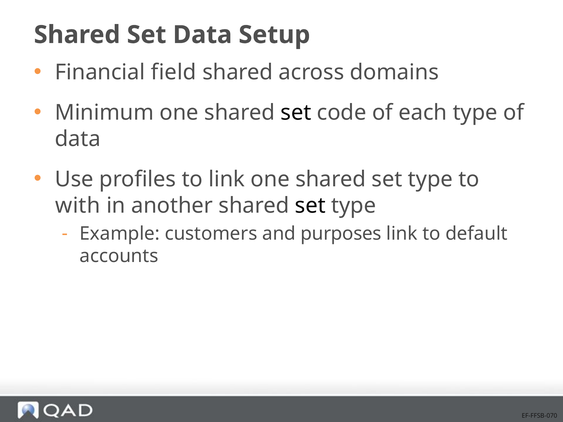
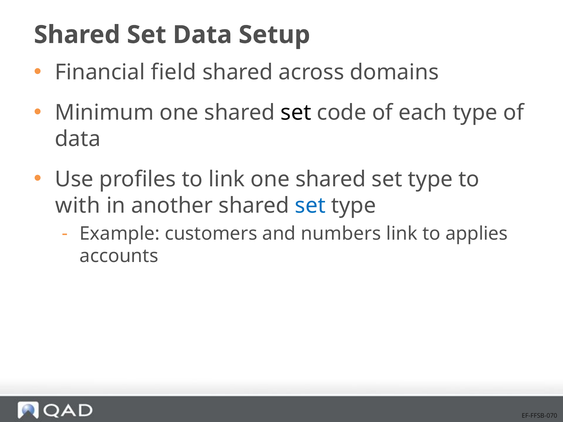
set at (310, 206) colour: black -> blue
purposes: purposes -> numbers
default: default -> applies
